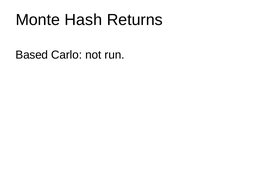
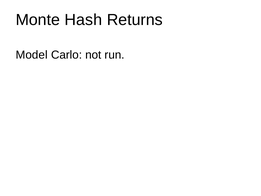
Based: Based -> Model
